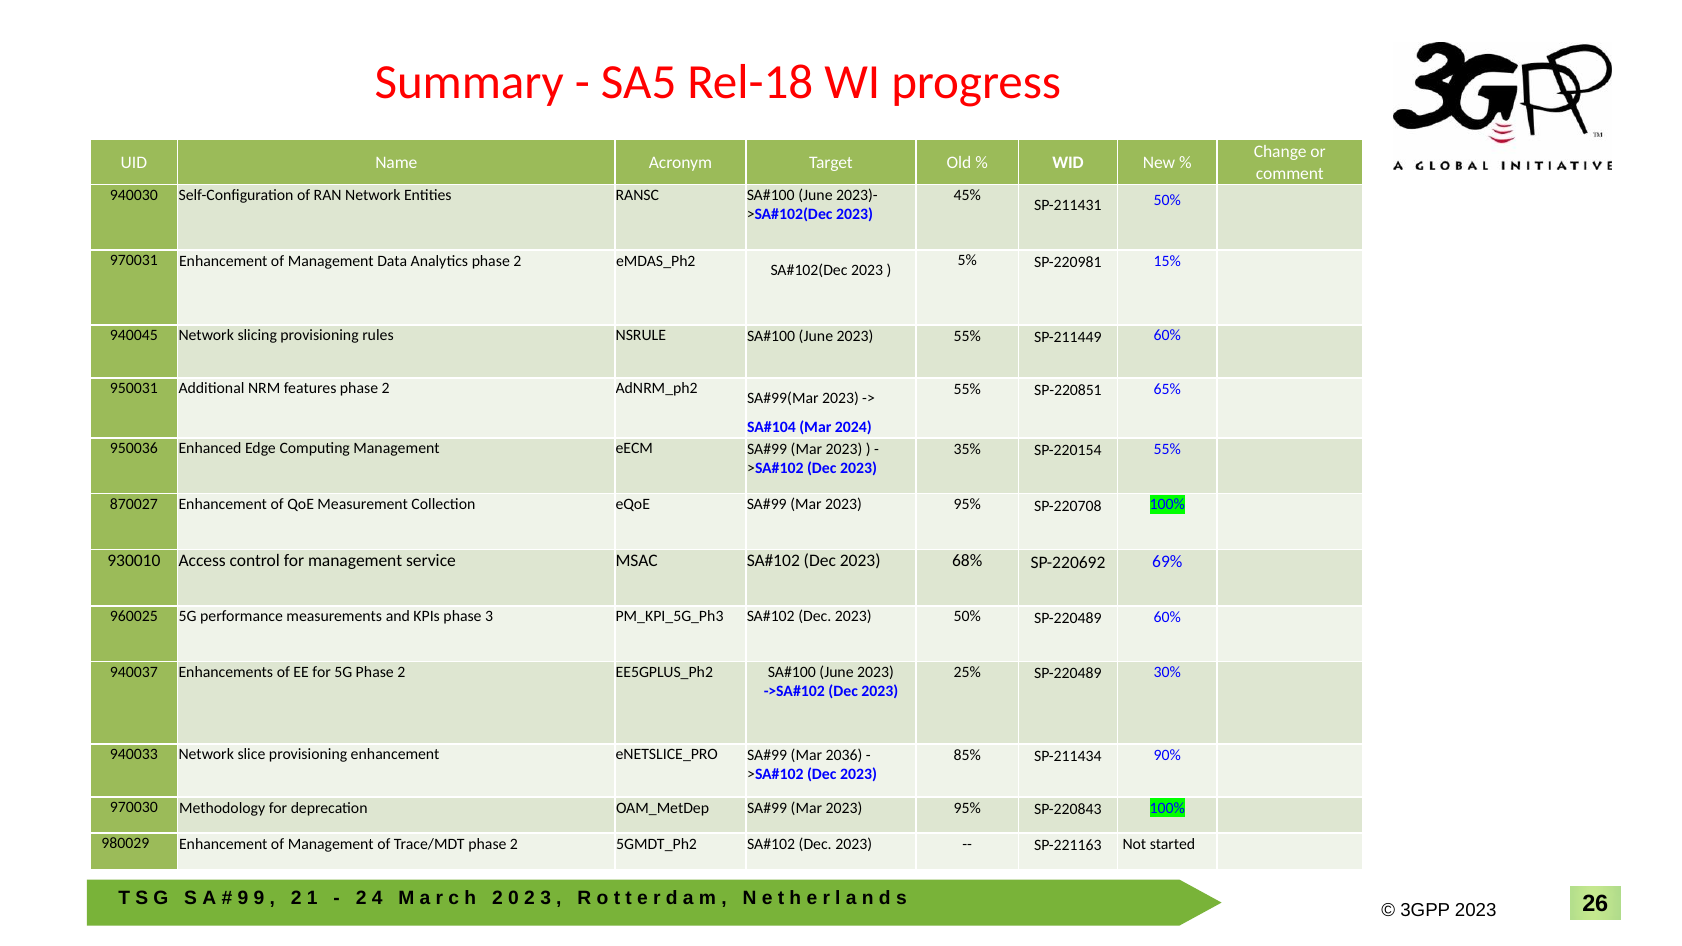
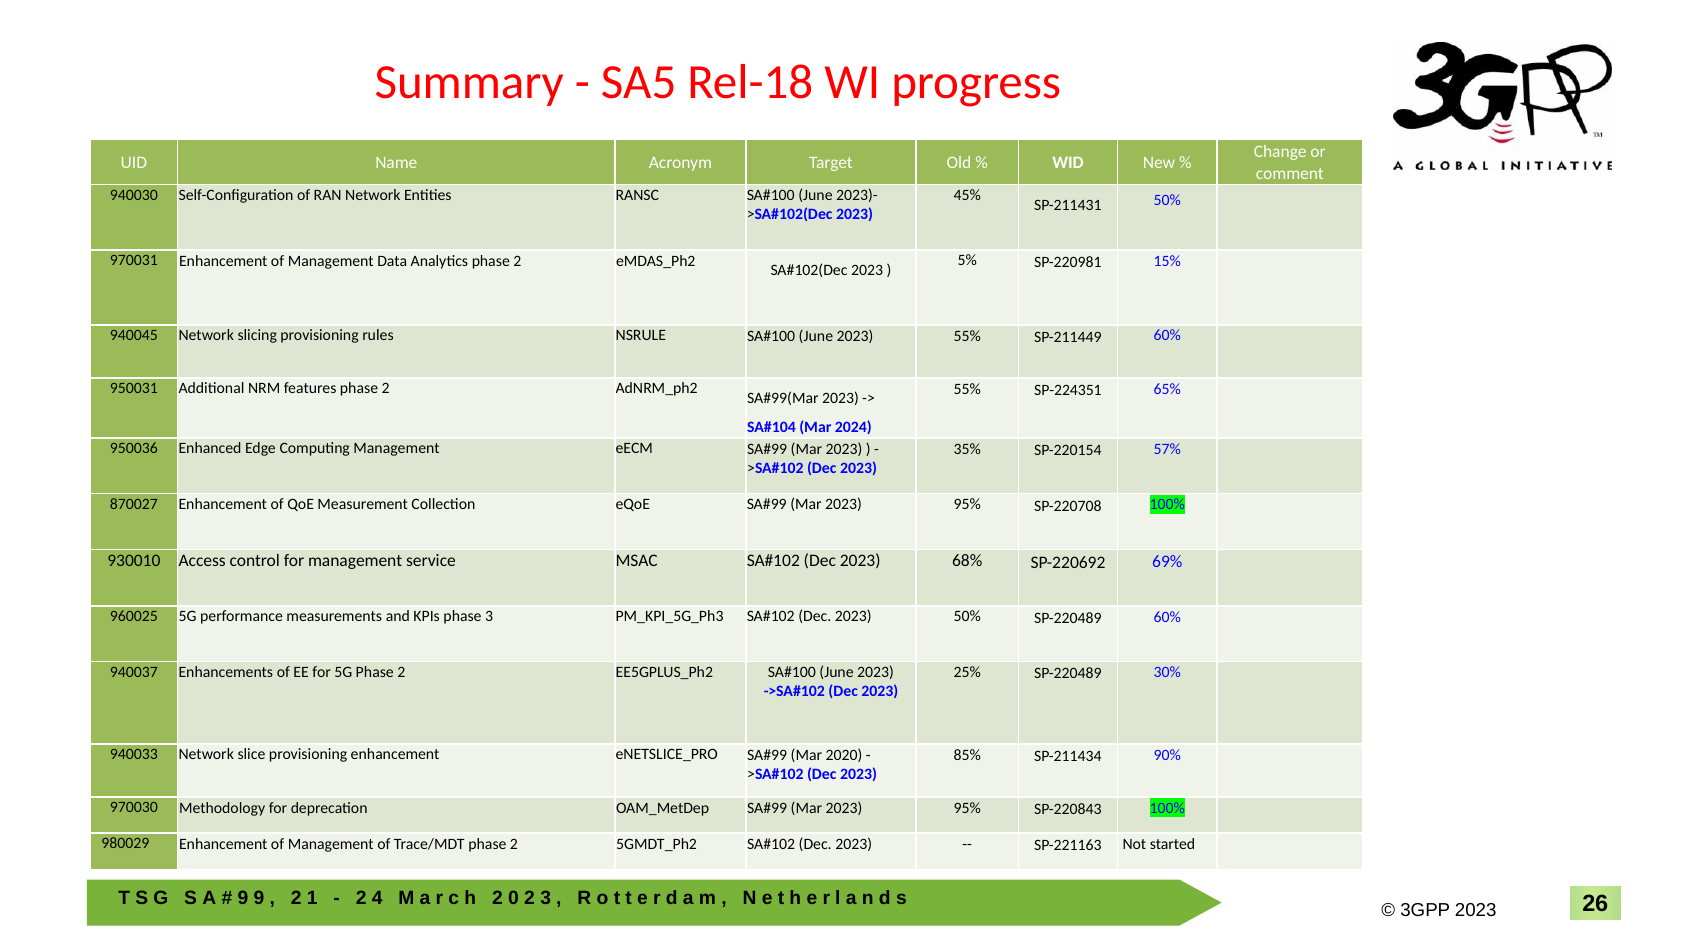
SP-220851: SP-220851 -> SP-224351
SP-220154 55%: 55% -> 57%
2036: 2036 -> 2020
